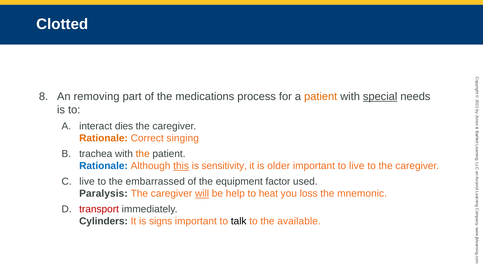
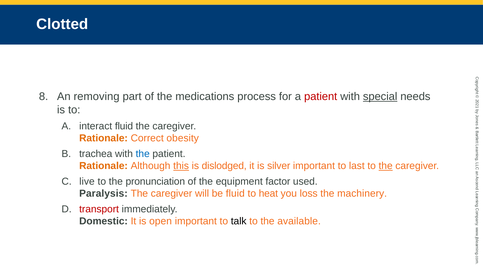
patient at (321, 97) colour: orange -> red
interact dies: dies -> fluid
singing: singing -> obesity
the at (143, 154) colour: orange -> blue
Rationale at (104, 166) colour: blue -> orange
sensitivity: sensitivity -> dislodged
older: older -> silver
to live: live -> last
the at (386, 166) underline: none -> present
embarrassed: embarrassed -> pronunciation
will underline: present -> none
be help: help -> fluid
mnemonic: mnemonic -> machinery
Cylinders: Cylinders -> Domestic
signs: signs -> open
